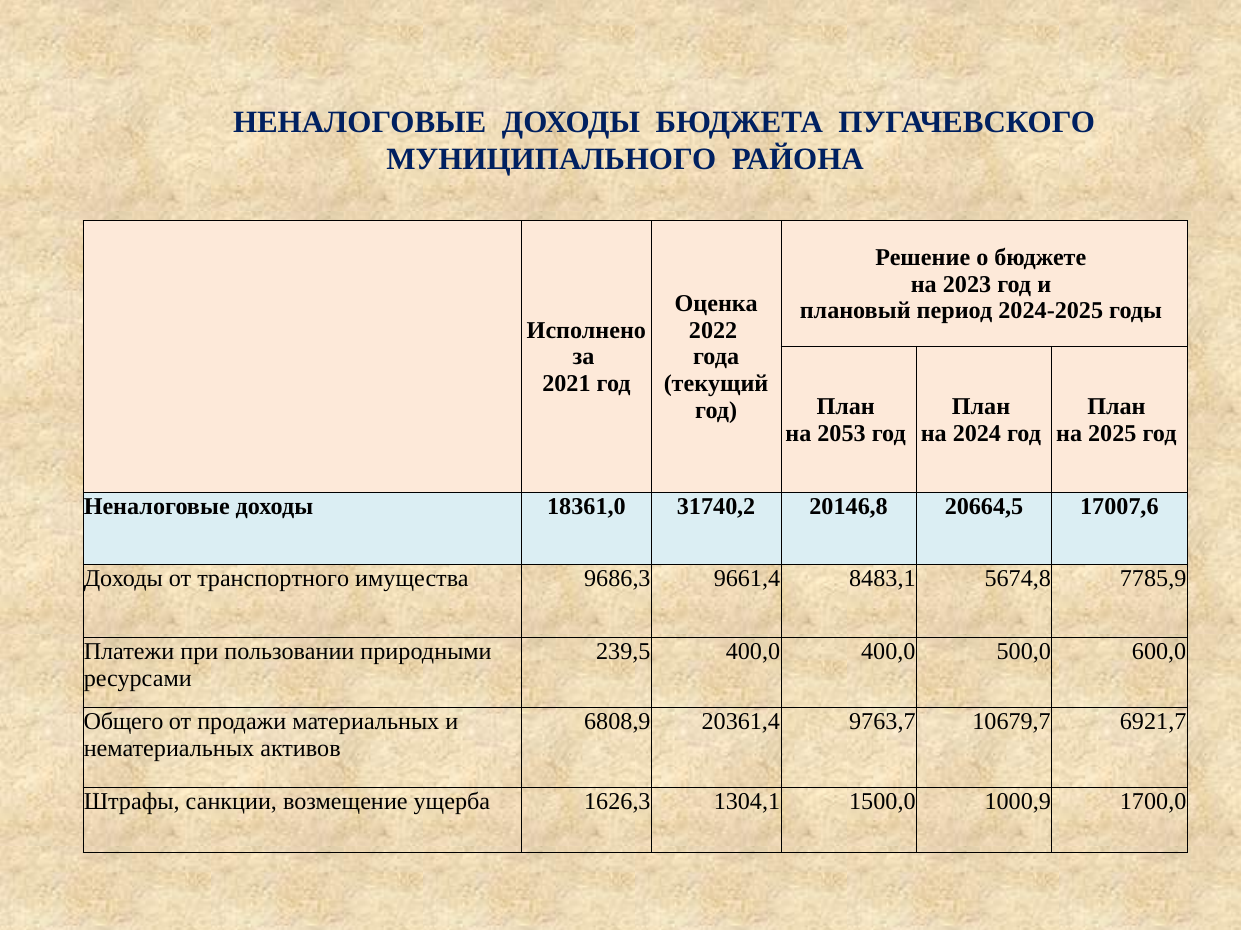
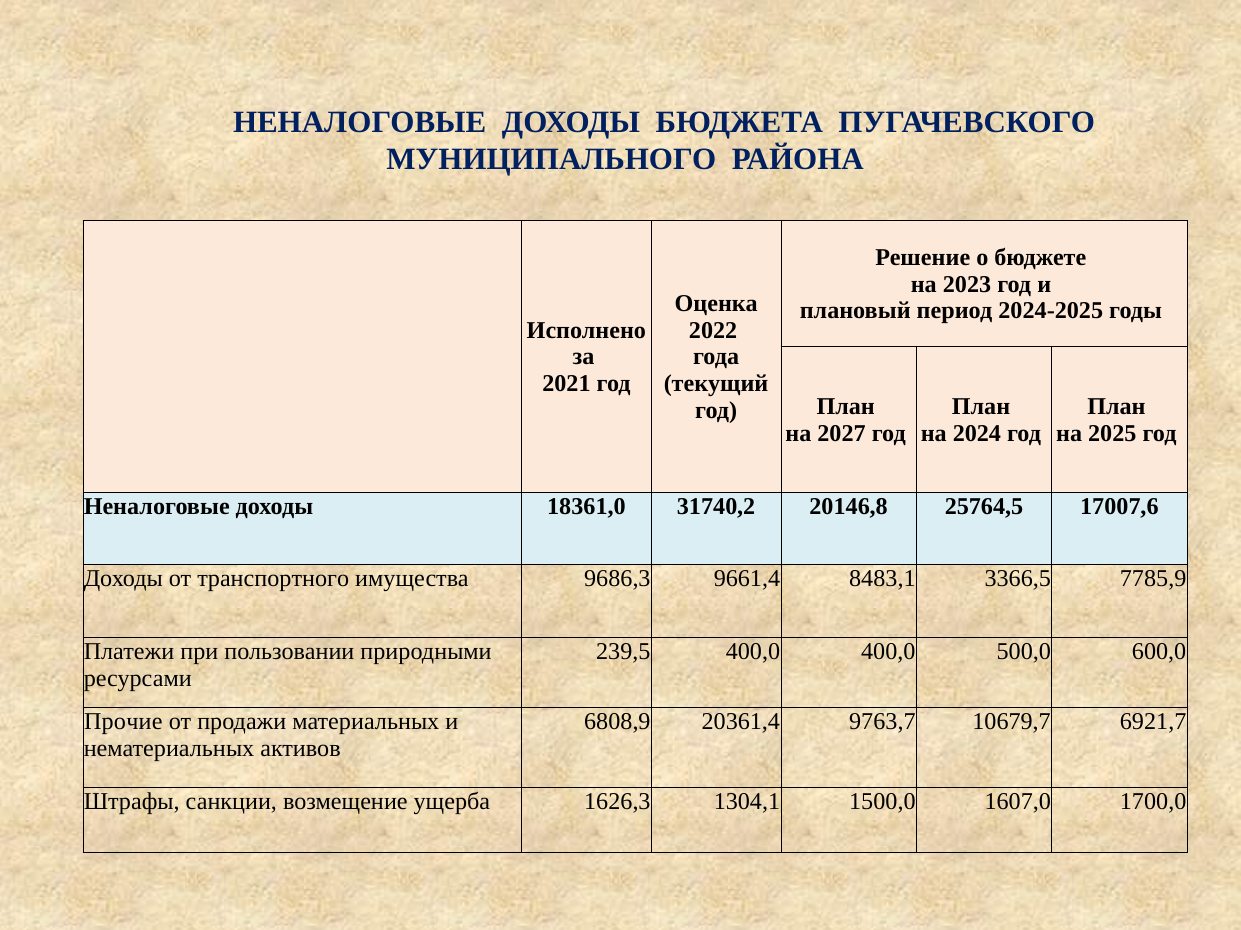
2053: 2053 -> 2027
20664,5: 20664,5 -> 25764,5
5674,8: 5674,8 -> 3366,5
Общего: Общего -> Прочие
1000,9: 1000,9 -> 1607,0
